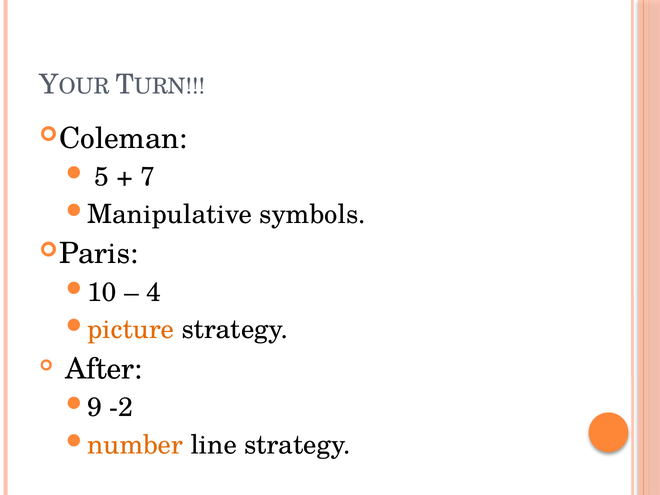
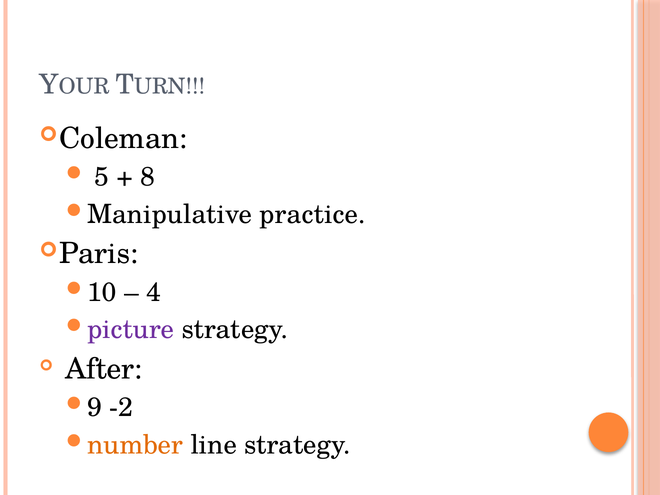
7: 7 -> 8
symbols: symbols -> practice
picture colour: orange -> purple
